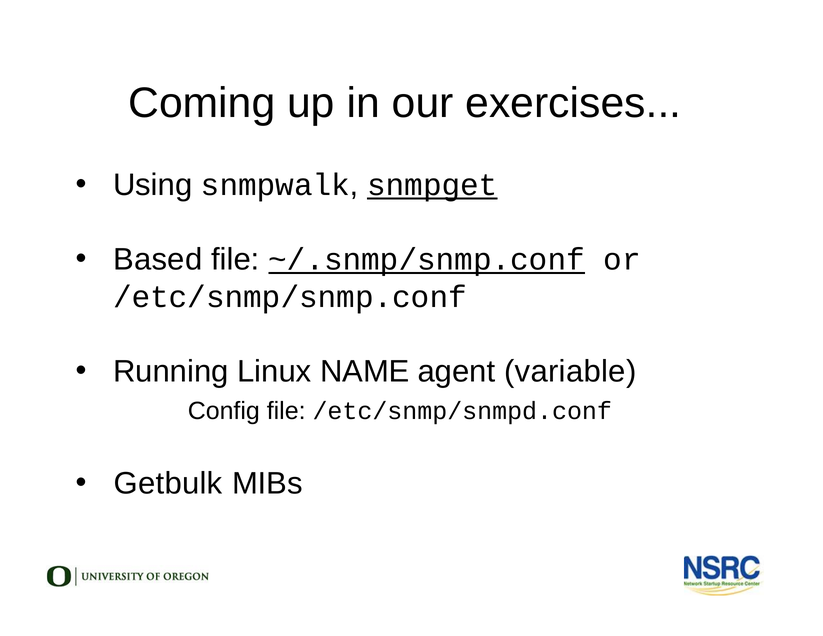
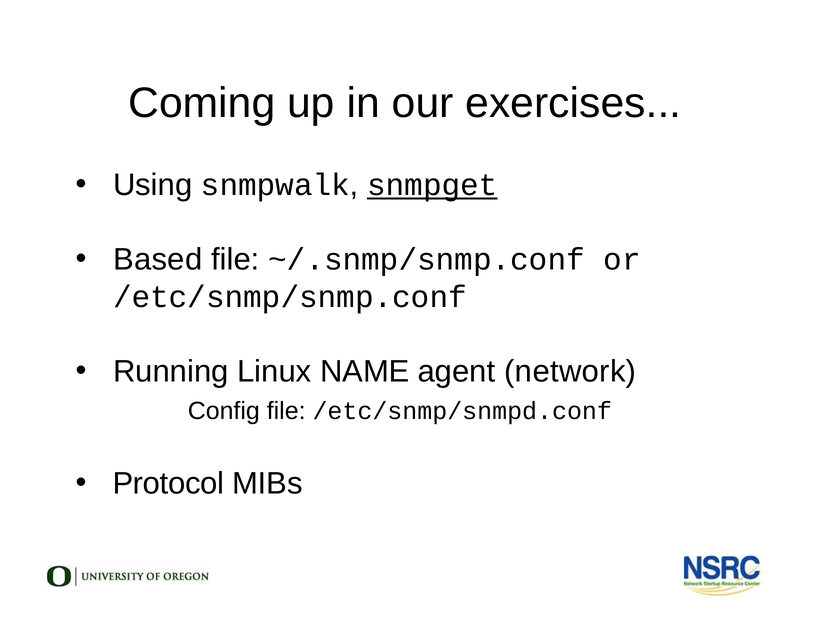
~/.snmp/snmp.conf underline: present -> none
variable: variable -> network
Getbulk: Getbulk -> Protocol
